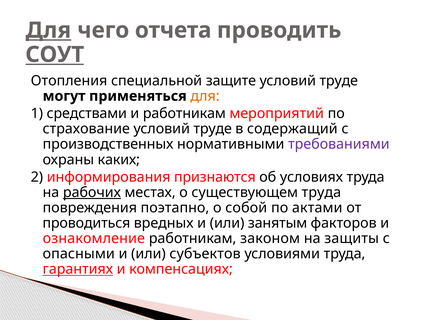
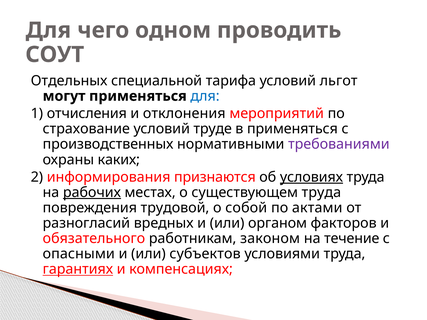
Для at (48, 30) underline: present -> none
отчета: отчета -> одном
СОУТ underline: present -> none
Отопления: Отопления -> Отдельных
защите: защите -> тарифа
труде at (339, 81): труде -> льгот
для at (205, 96) colour: orange -> blue
средствами: средствами -> отчисления
и работникам: работникам -> отклонения
в содержащий: содержащий -> применяться
условиях underline: none -> present
поэтапно: поэтапно -> трудовой
проводиться: проводиться -> разногласий
занятым: занятым -> органом
ознакомление: ознакомление -> обязательного
защиты: защиты -> течение
